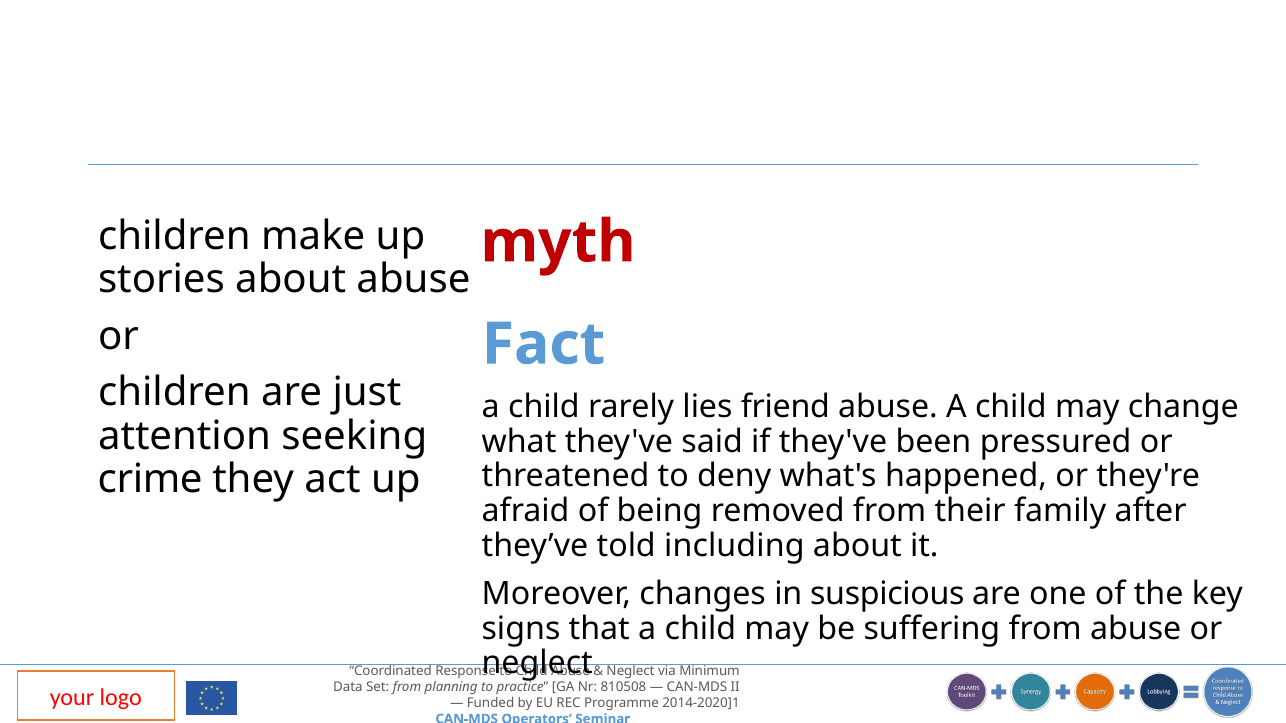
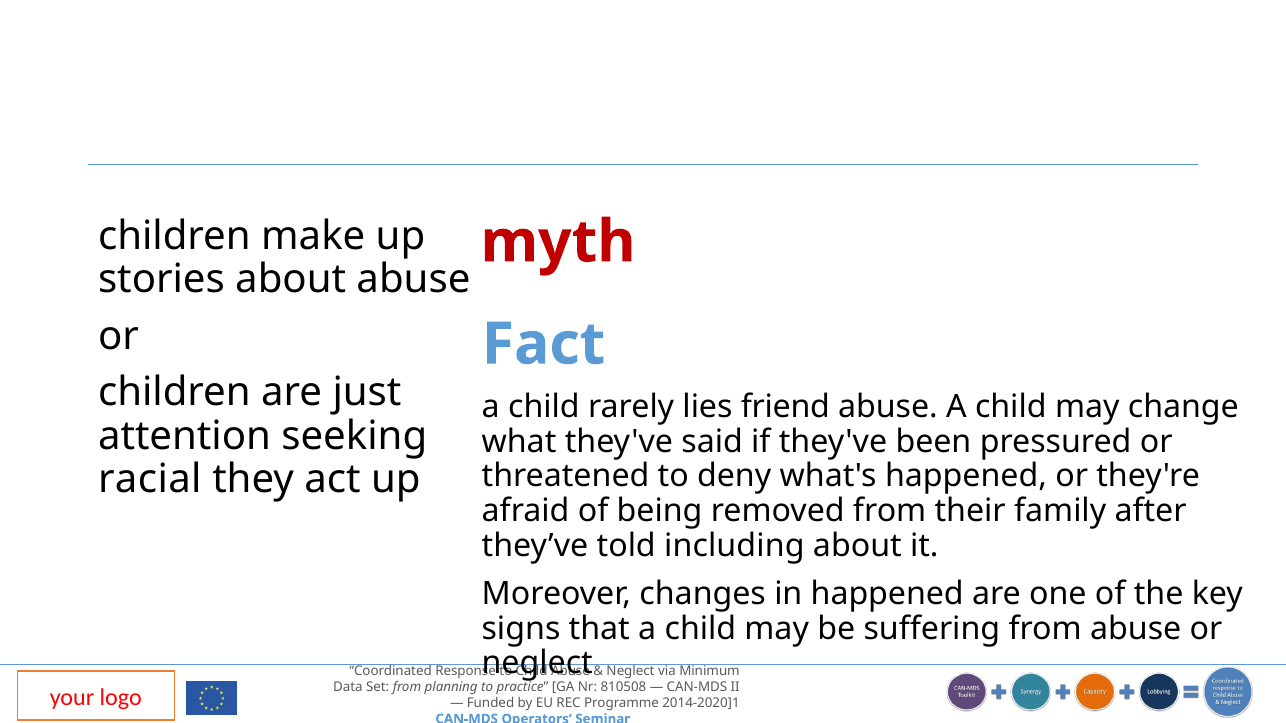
crime: crime -> racial
in suspicious: suspicious -> happened
